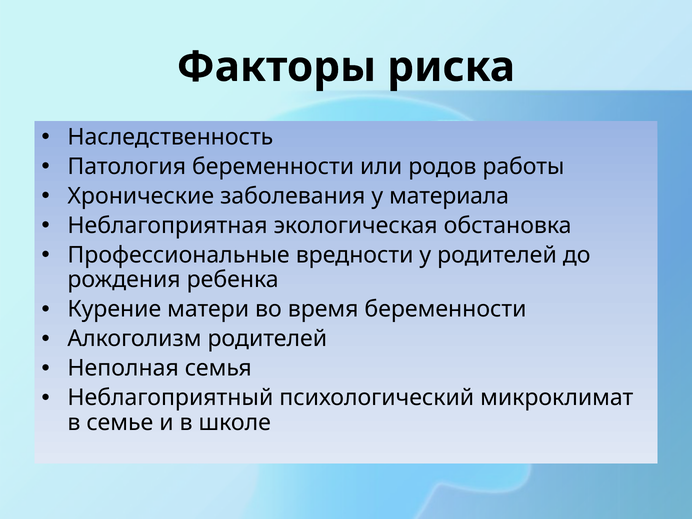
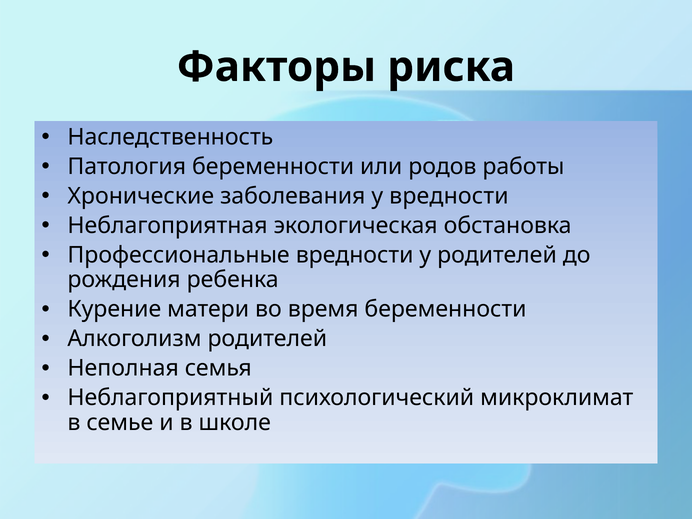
у материала: материала -> вредности
